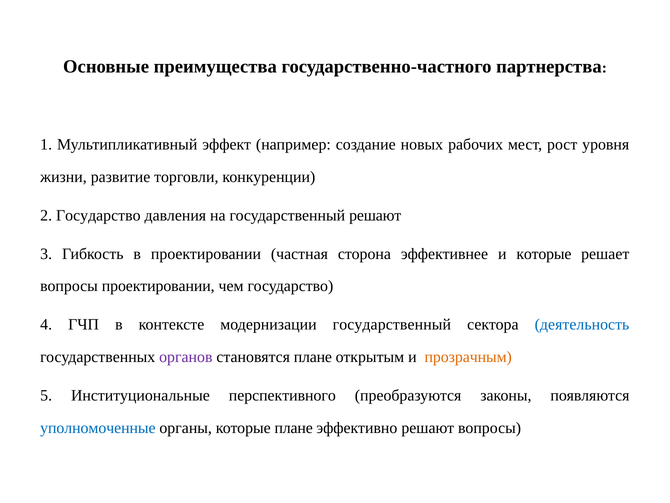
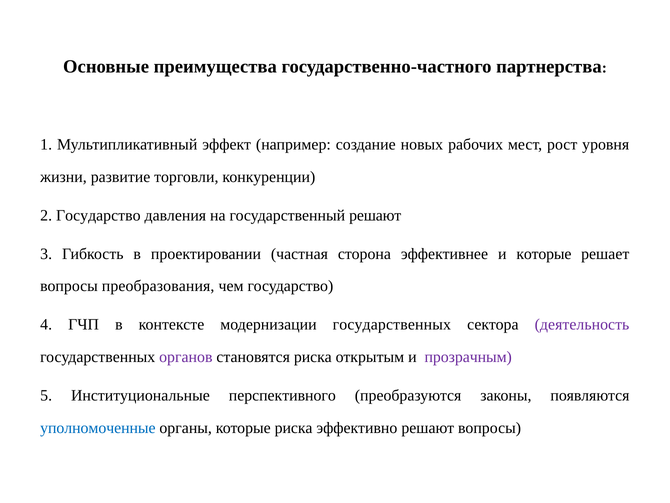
вопросы проектировании: проектировании -> преобразования
модернизации государственный: государственный -> государственных
деятельность colour: blue -> purple
становятся плане: плане -> риска
прозрачным colour: orange -> purple
которые плане: плане -> риска
